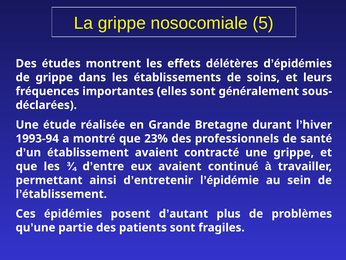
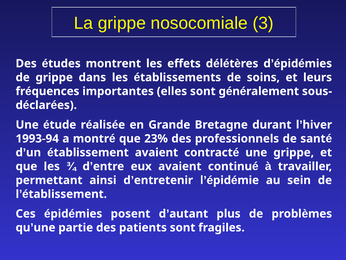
5: 5 -> 3
